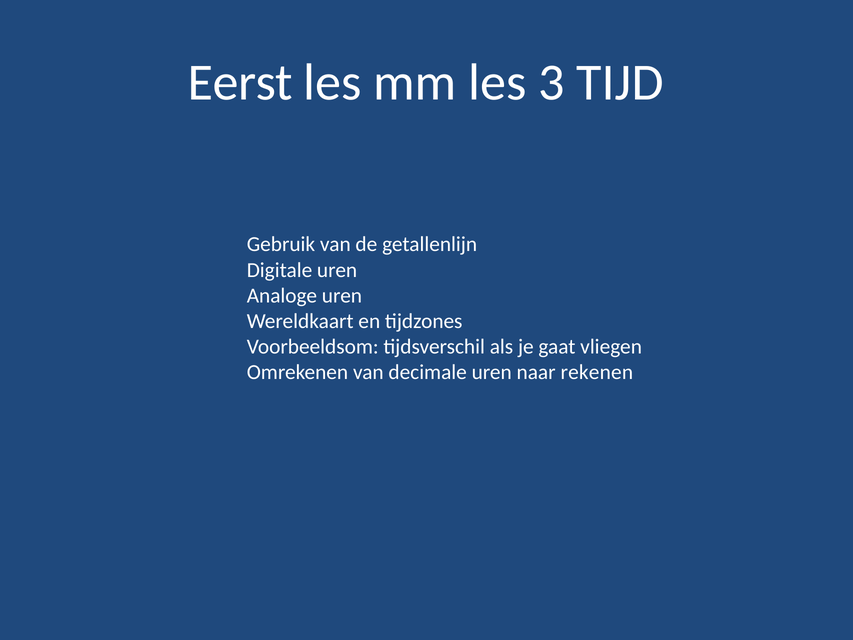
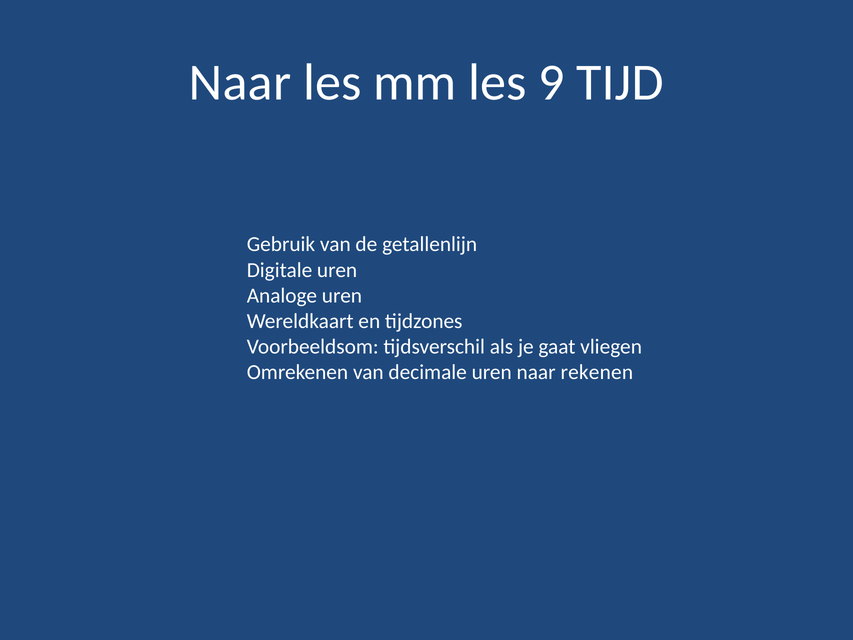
Eerst at (240, 83): Eerst -> Naar
3: 3 -> 9
